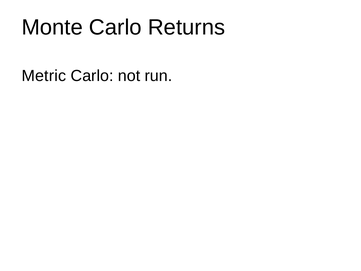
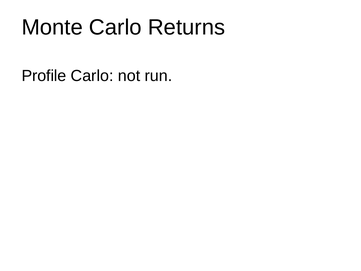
Metric: Metric -> Profile
